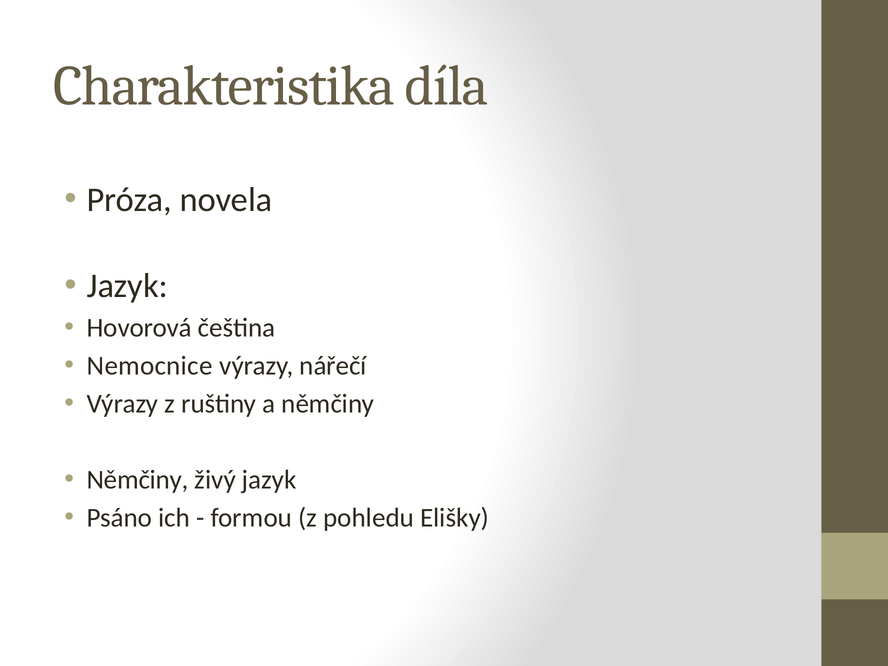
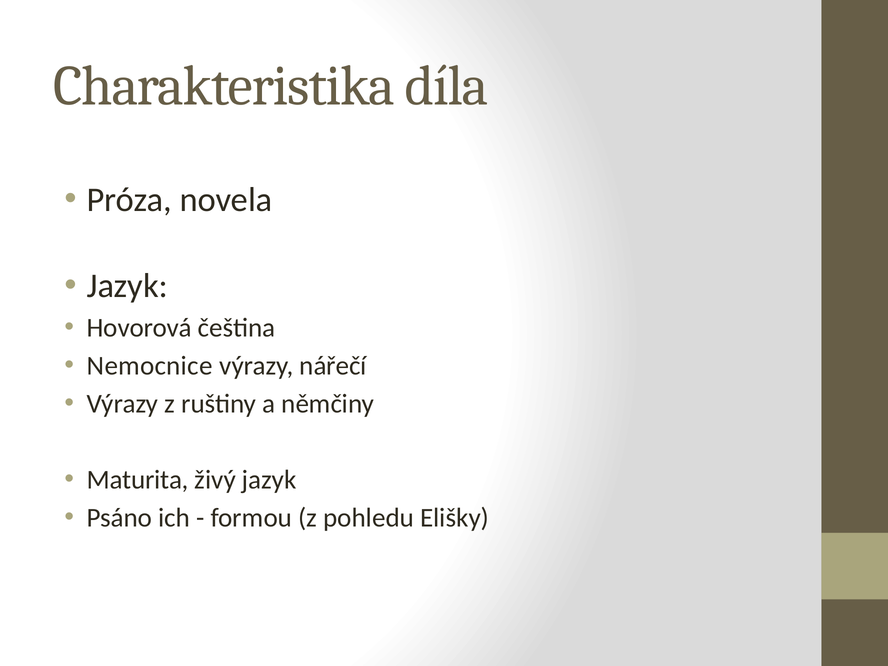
Němčiny at (138, 480): Němčiny -> Maturita
